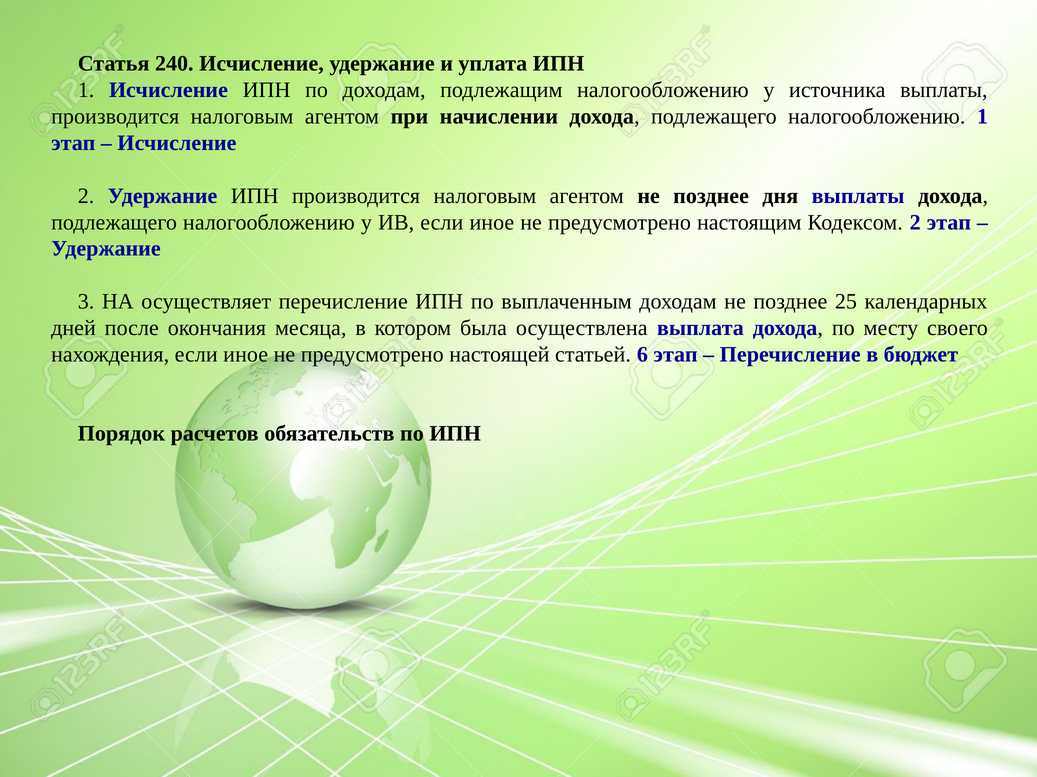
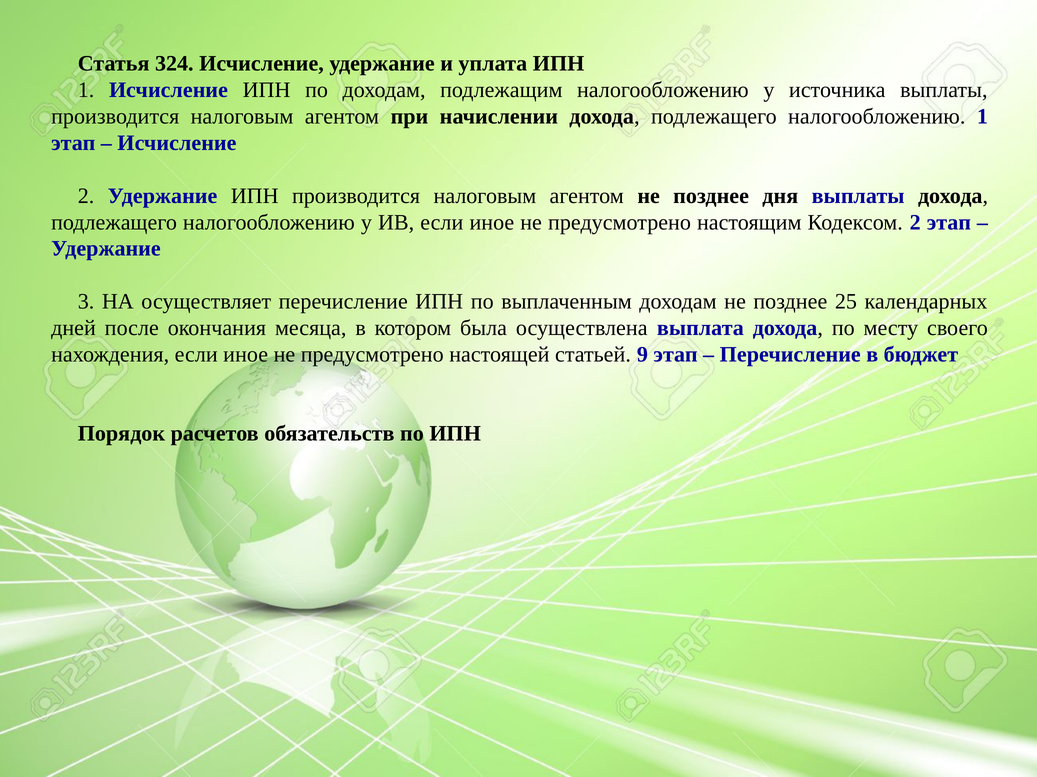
240: 240 -> 324
6: 6 -> 9
